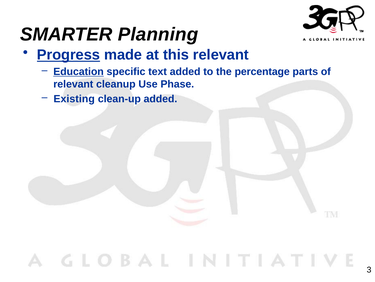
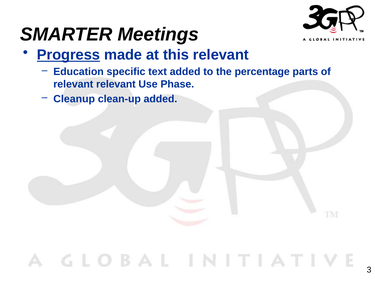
Planning: Planning -> Meetings
Education underline: present -> none
relevant cleanup: cleanup -> relevant
Existing: Existing -> Cleanup
